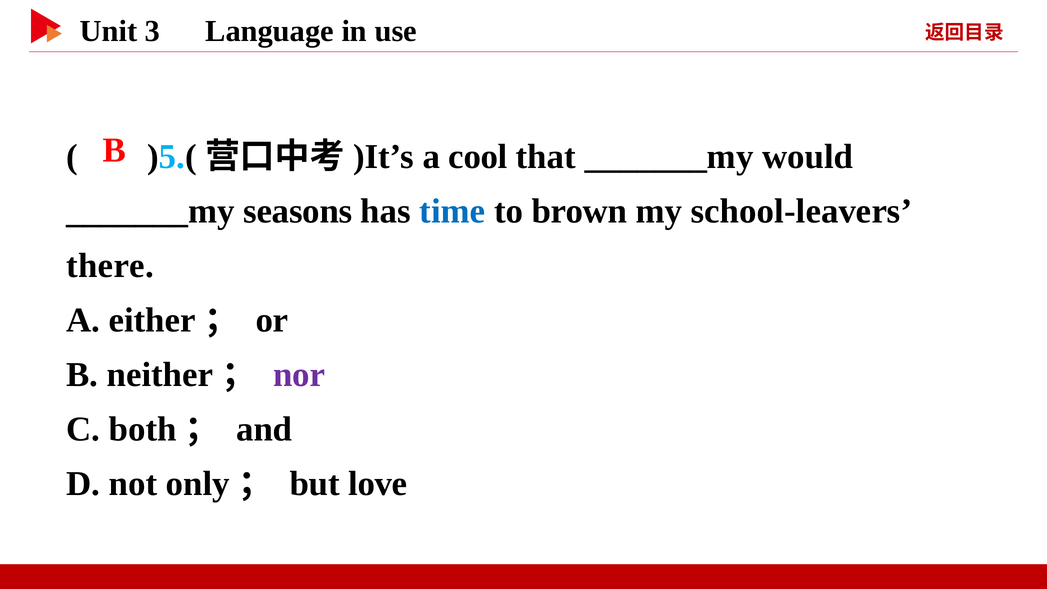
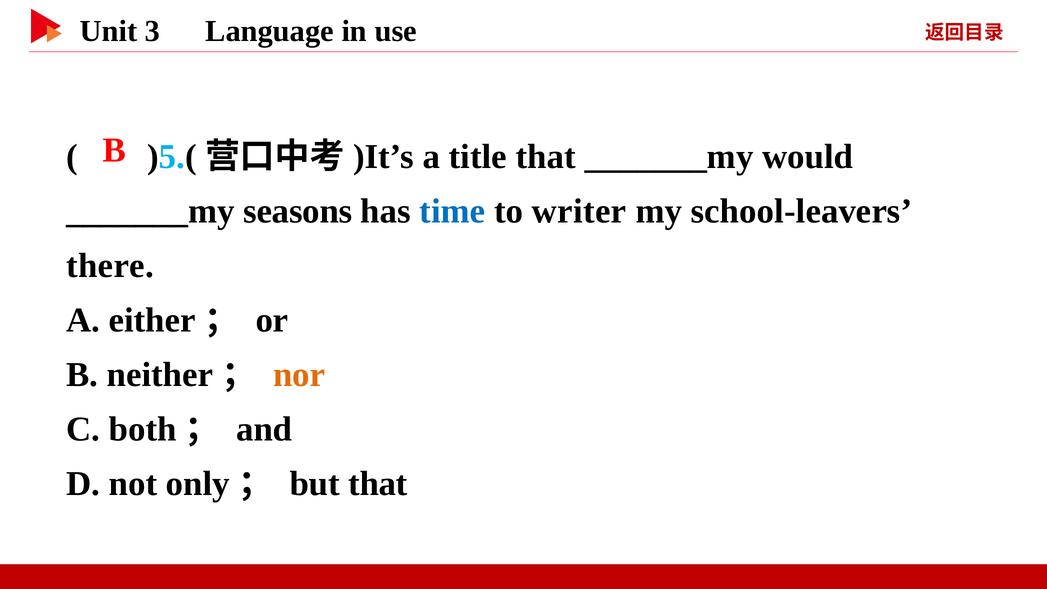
cool: cool -> title
brown: brown -> writer
nor colour: purple -> orange
but love: love -> that
